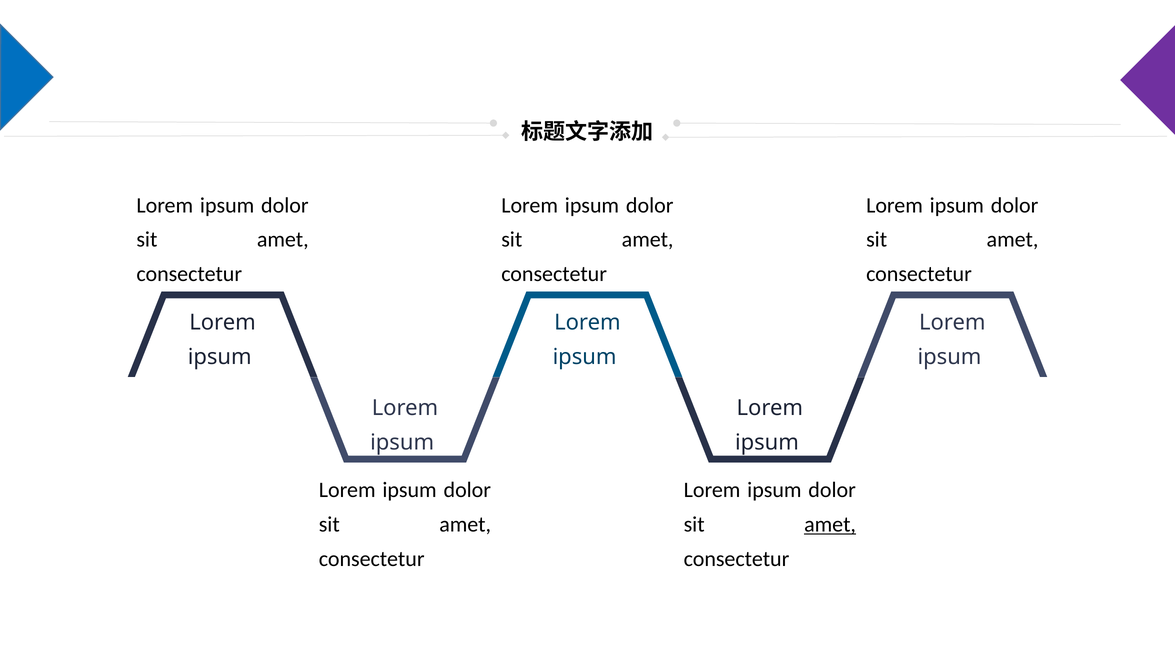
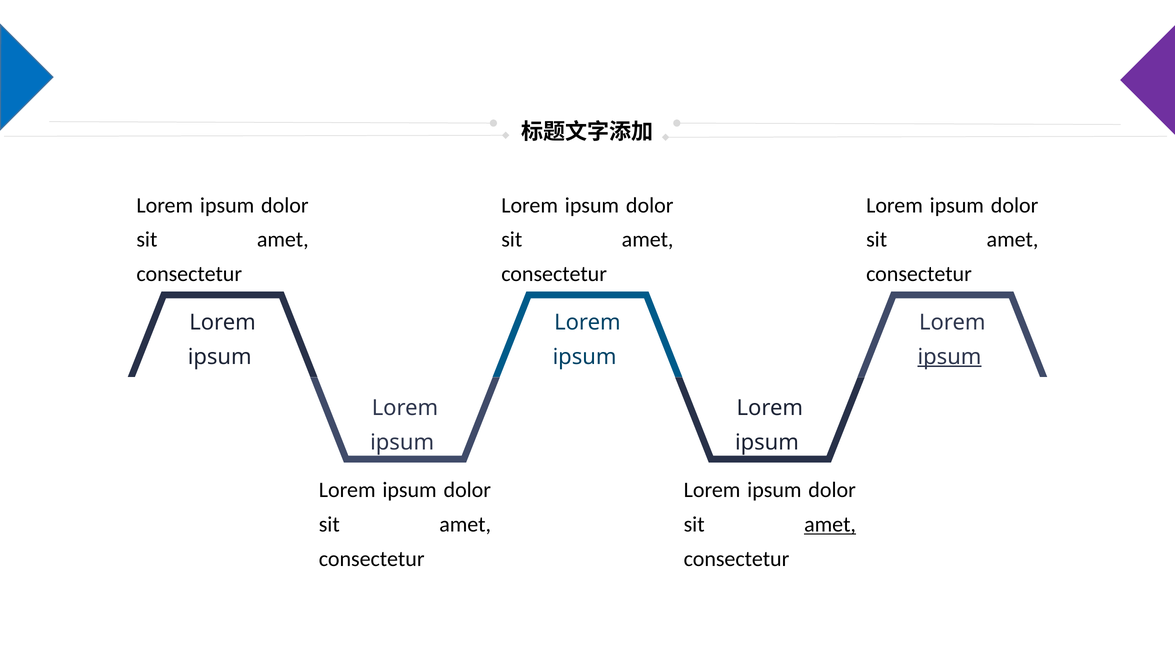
ipsum at (949, 357) underline: none -> present
